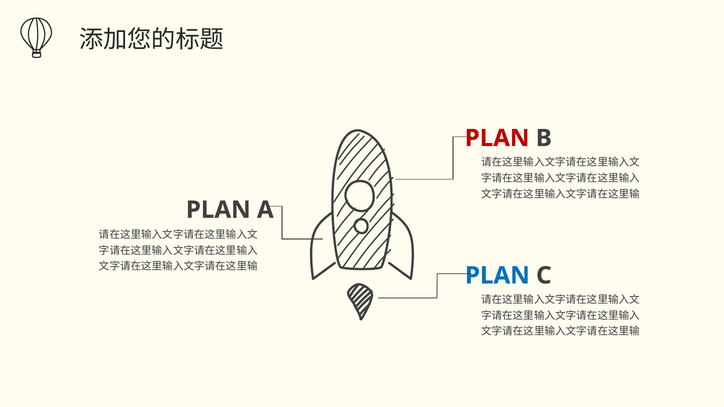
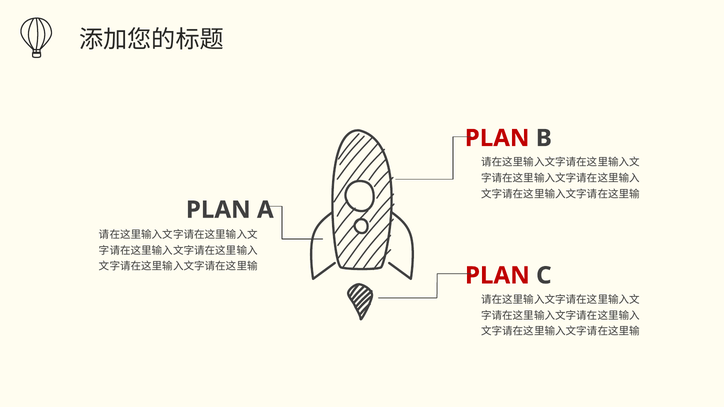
PLAN at (497, 276) colour: blue -> red
